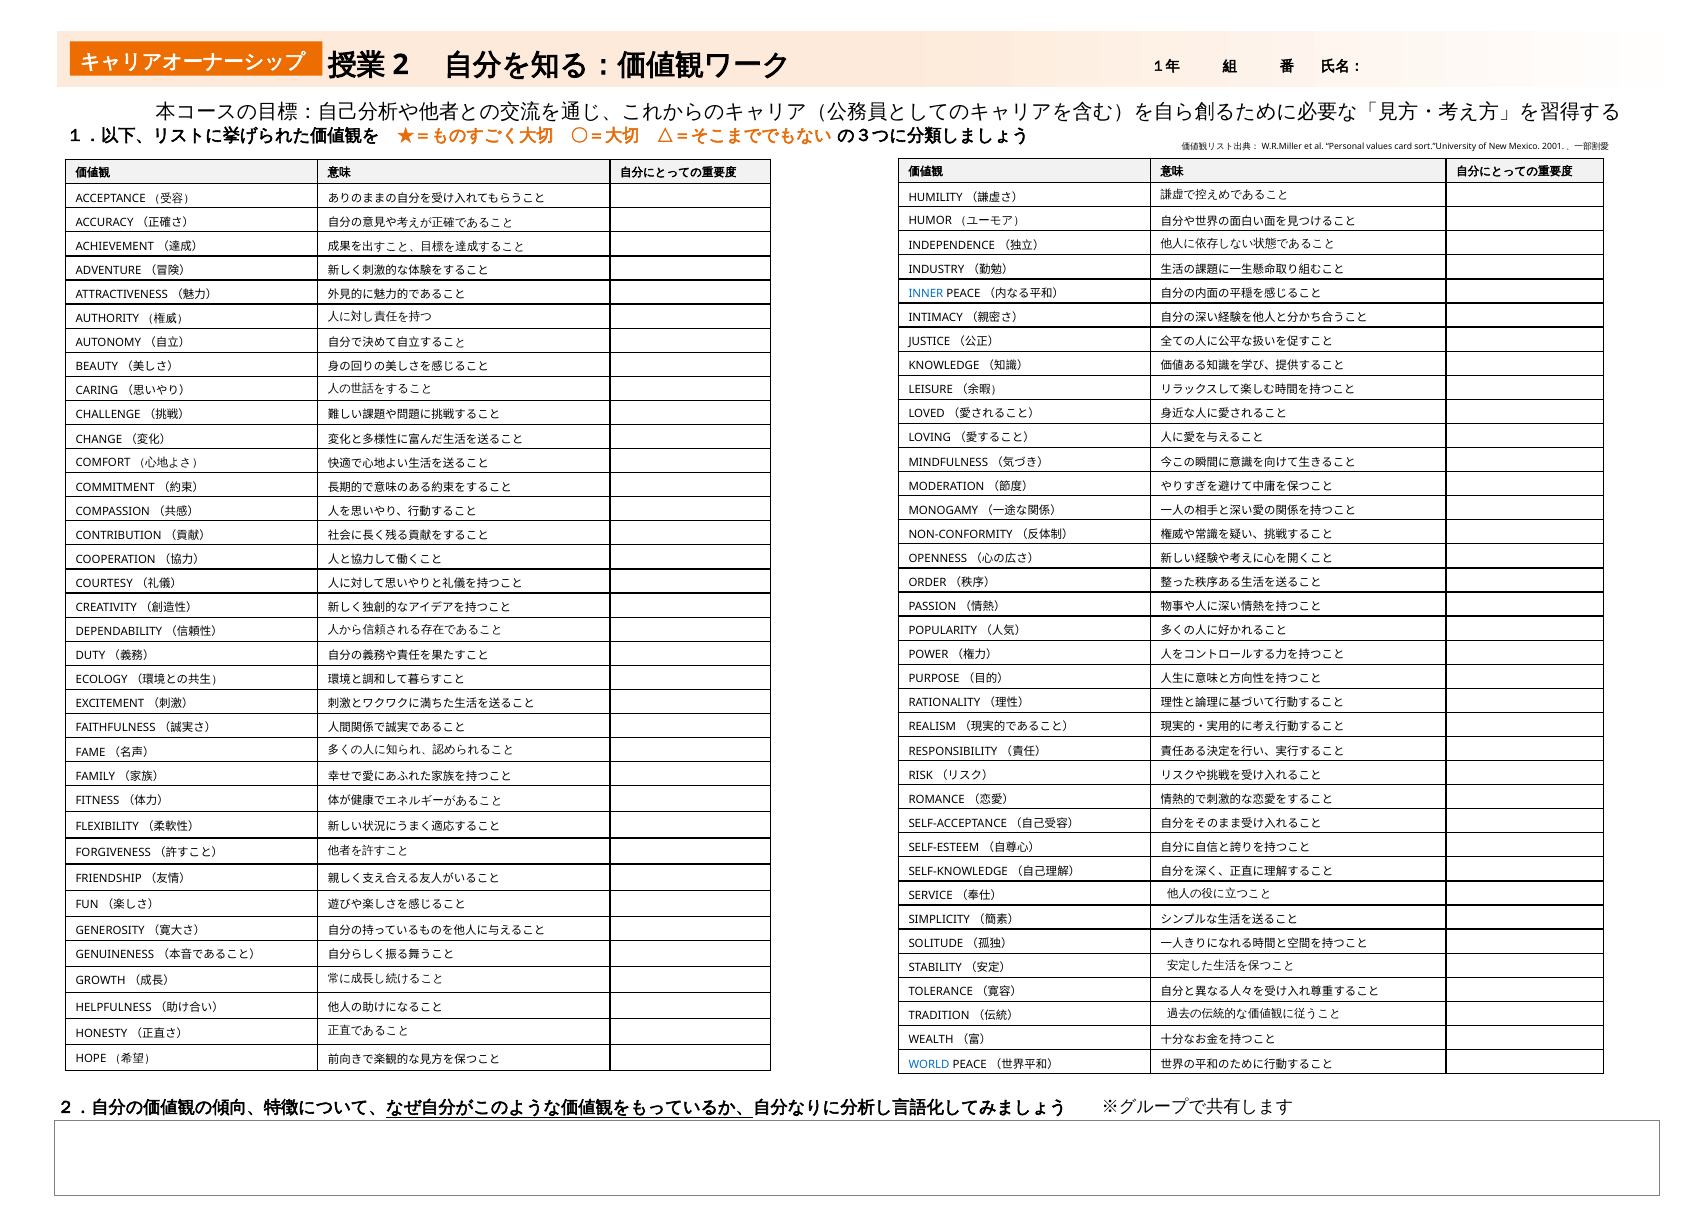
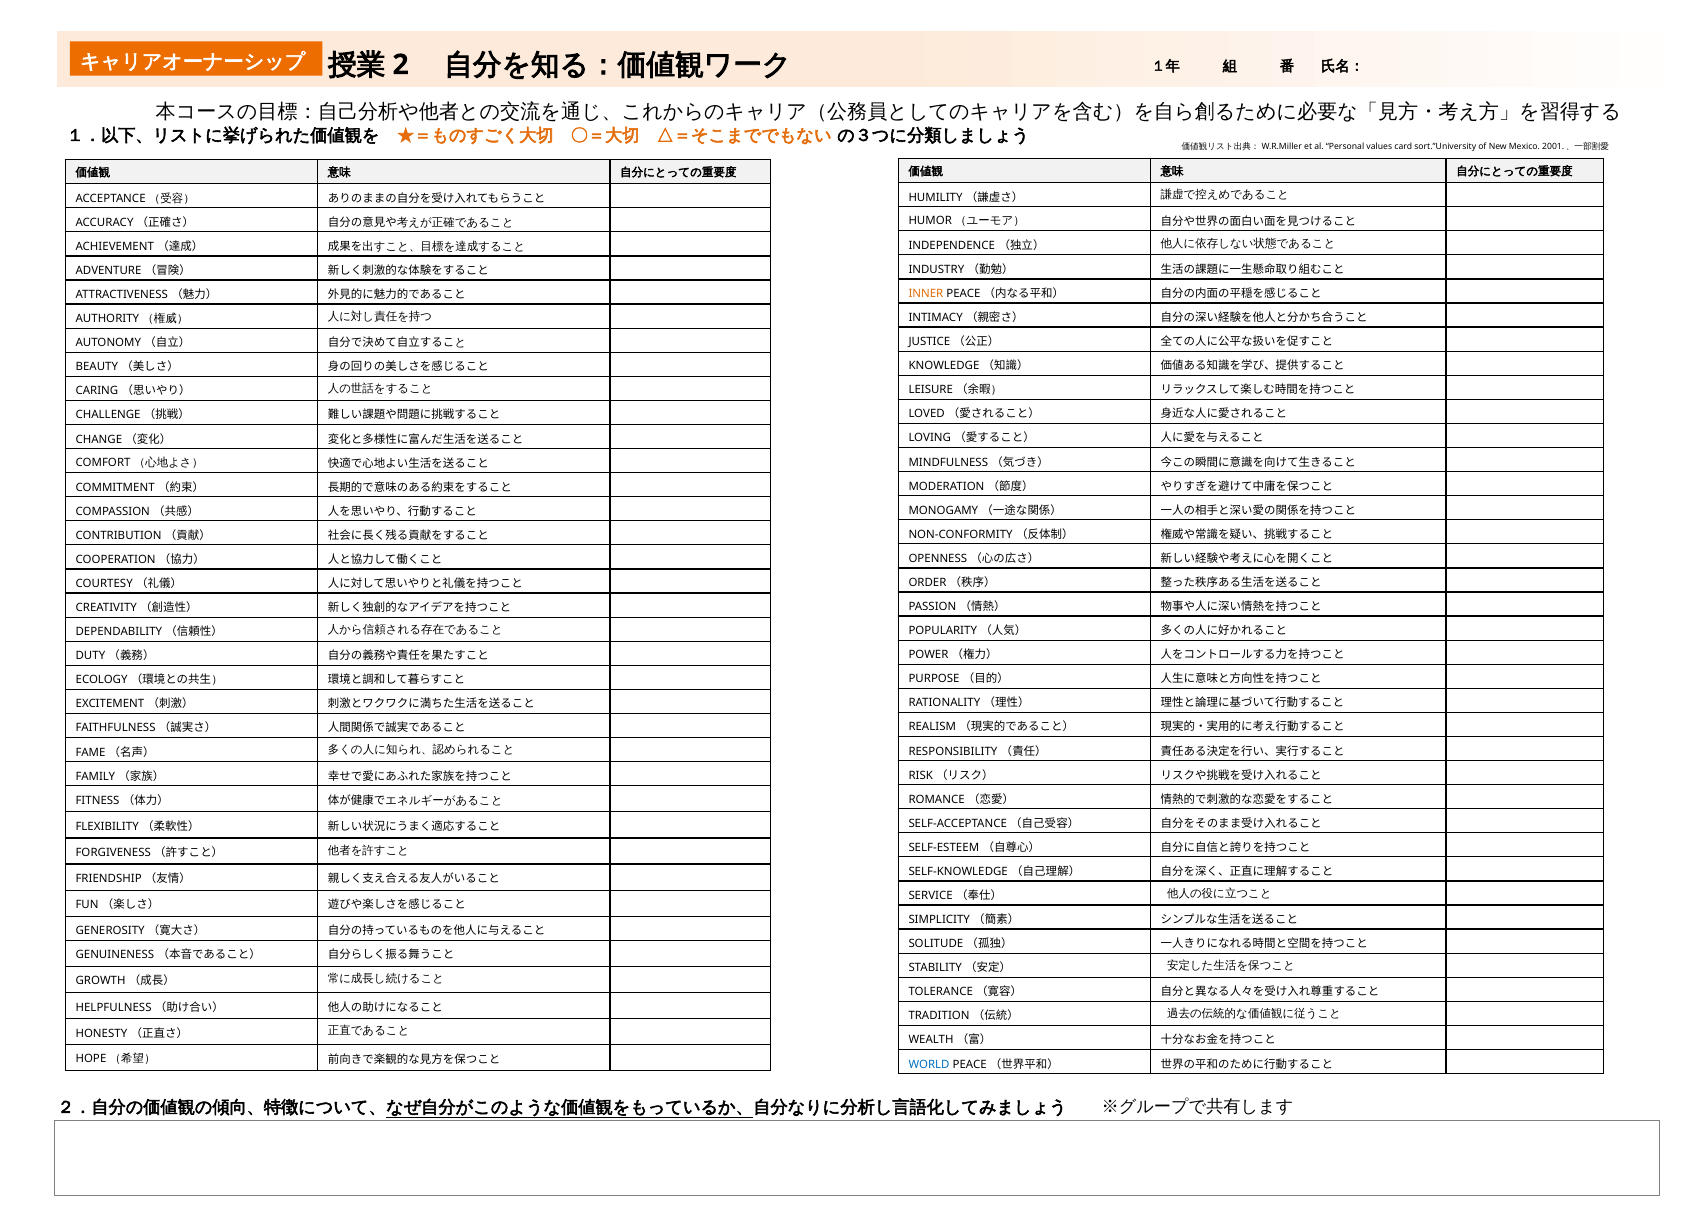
INNER colour: blue -> orange
